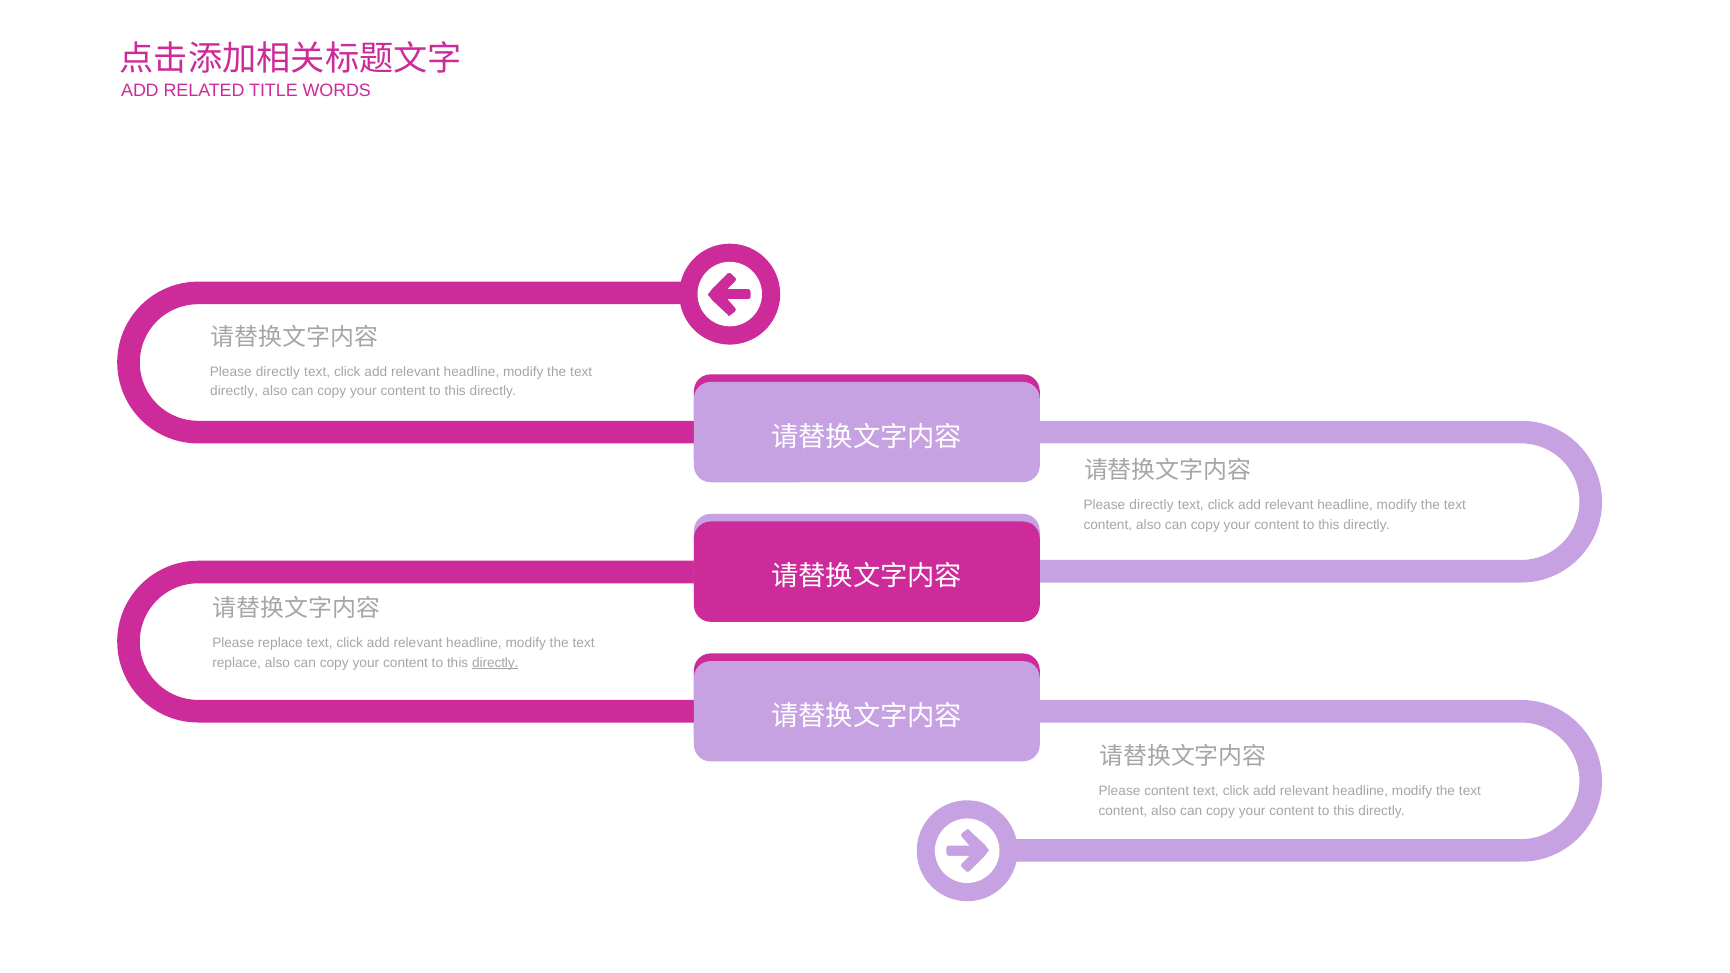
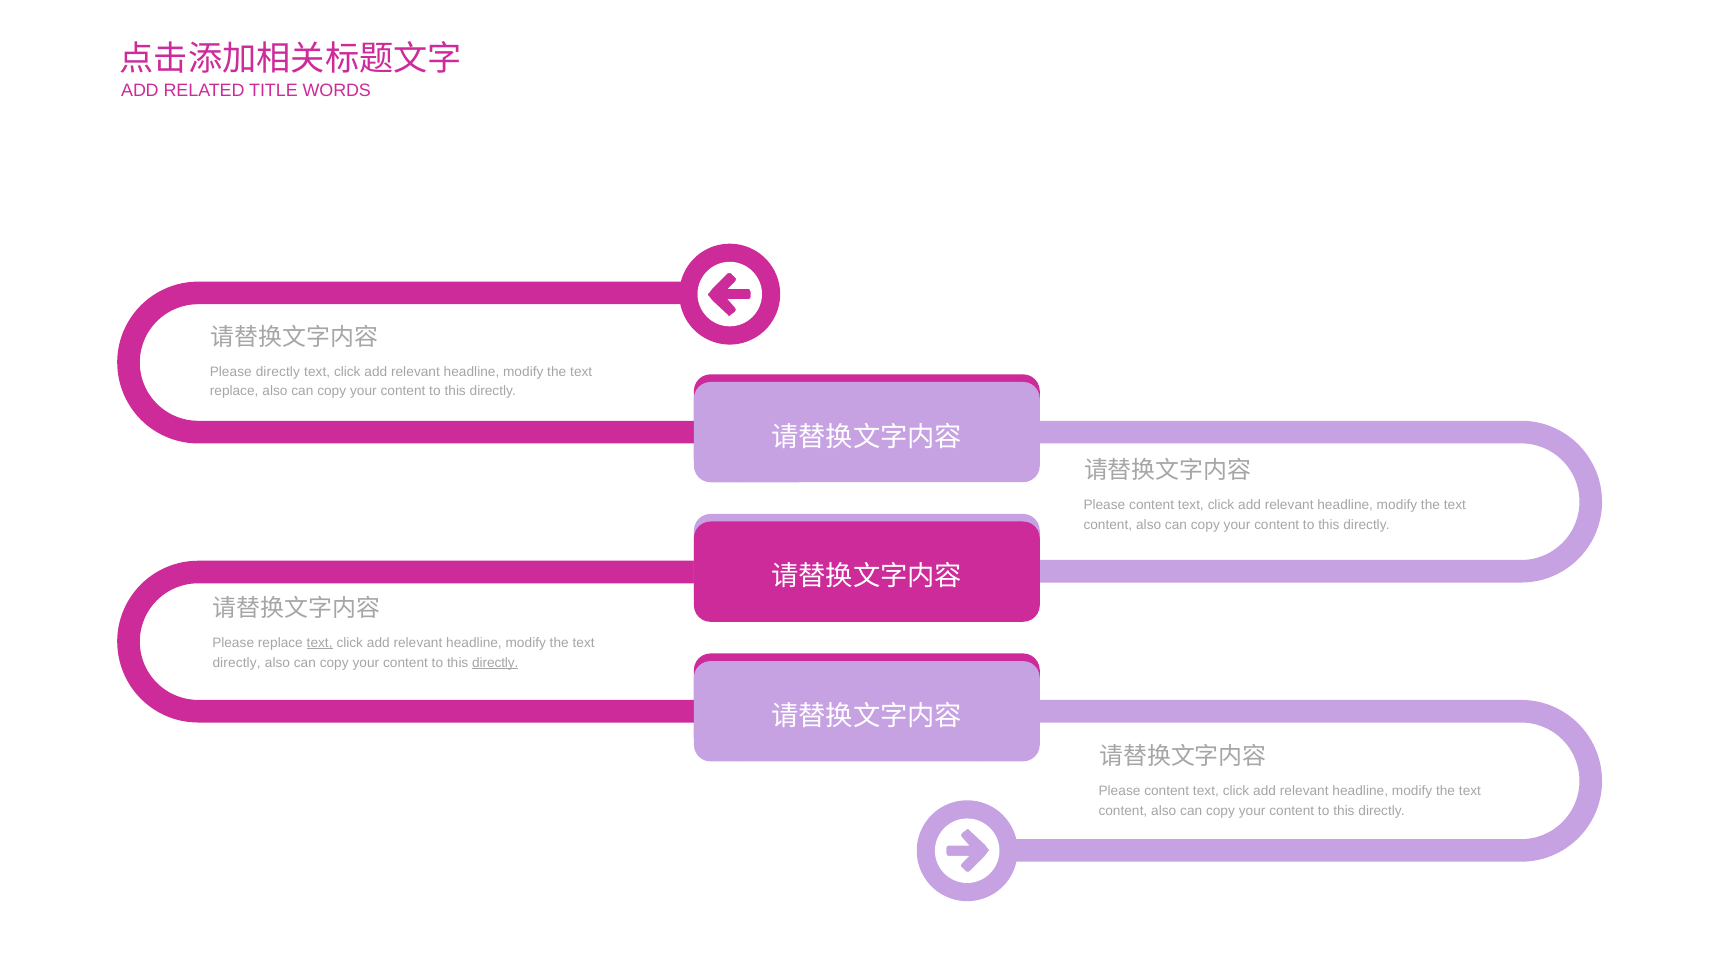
directly at (234, 391): directly -> replace
directly at (1152, 505): directly -> content
text at (320, 643) underline: none -> present
replace at (237, 663): replace -> directly
